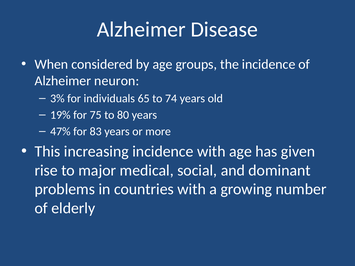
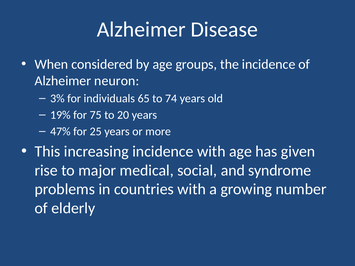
80: 80 -> 20
83: 83 -> 25
dominant: dominant -> syndrome
